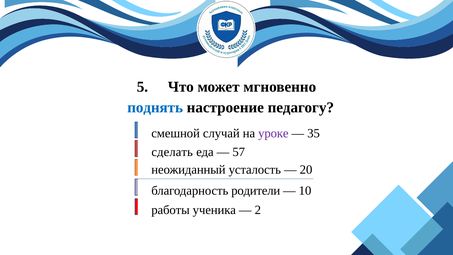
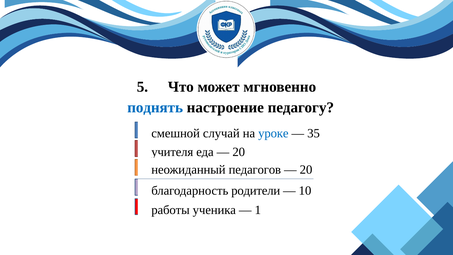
уроке colour: purple -> blue
сделать: сделать -> учителя
57 at (239, 152): 57 -> 20
усталость: усталость -> педагогов
2: 2 -> 1
